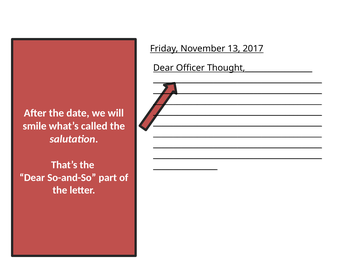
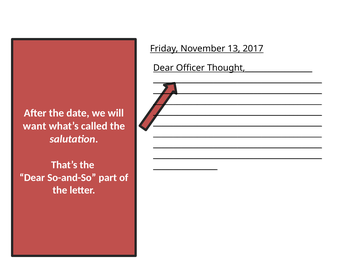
smile: smile -> want
